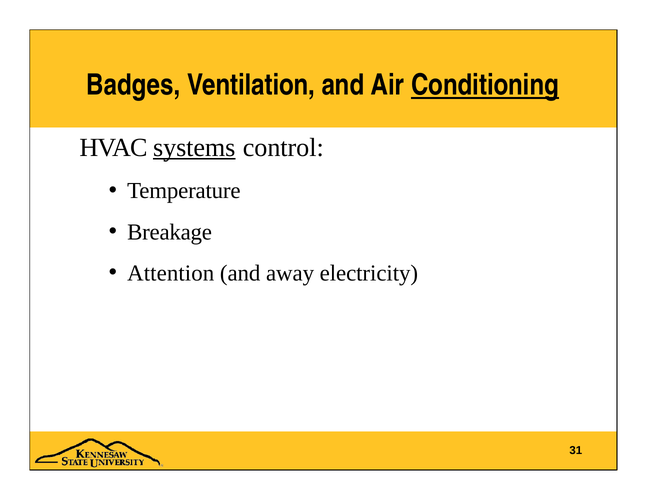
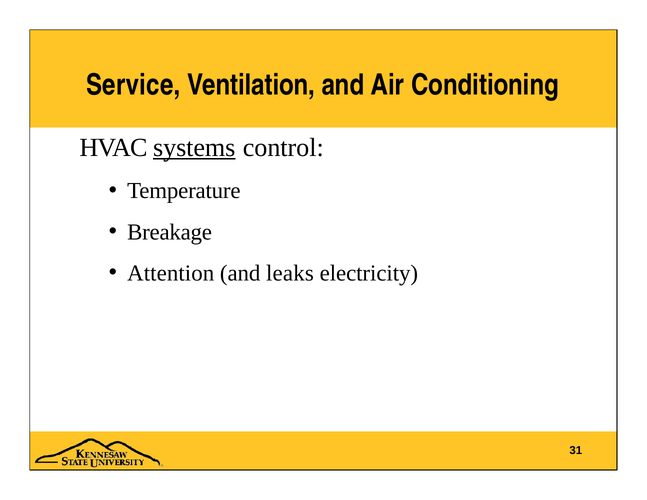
Badges: Badges -> Service
Conditioning underline: present -> none
away: away -> leaks
